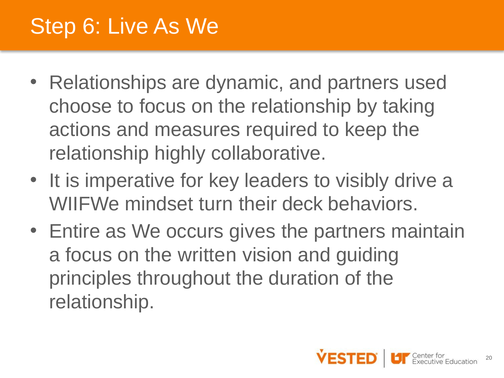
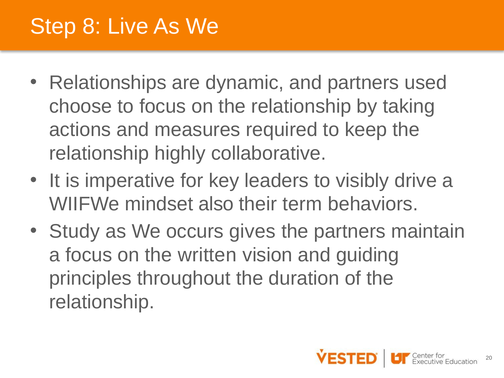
6: 6 -> 8
turn: turn -> also
deck: deck -> term
Entire: Entire -> Study
